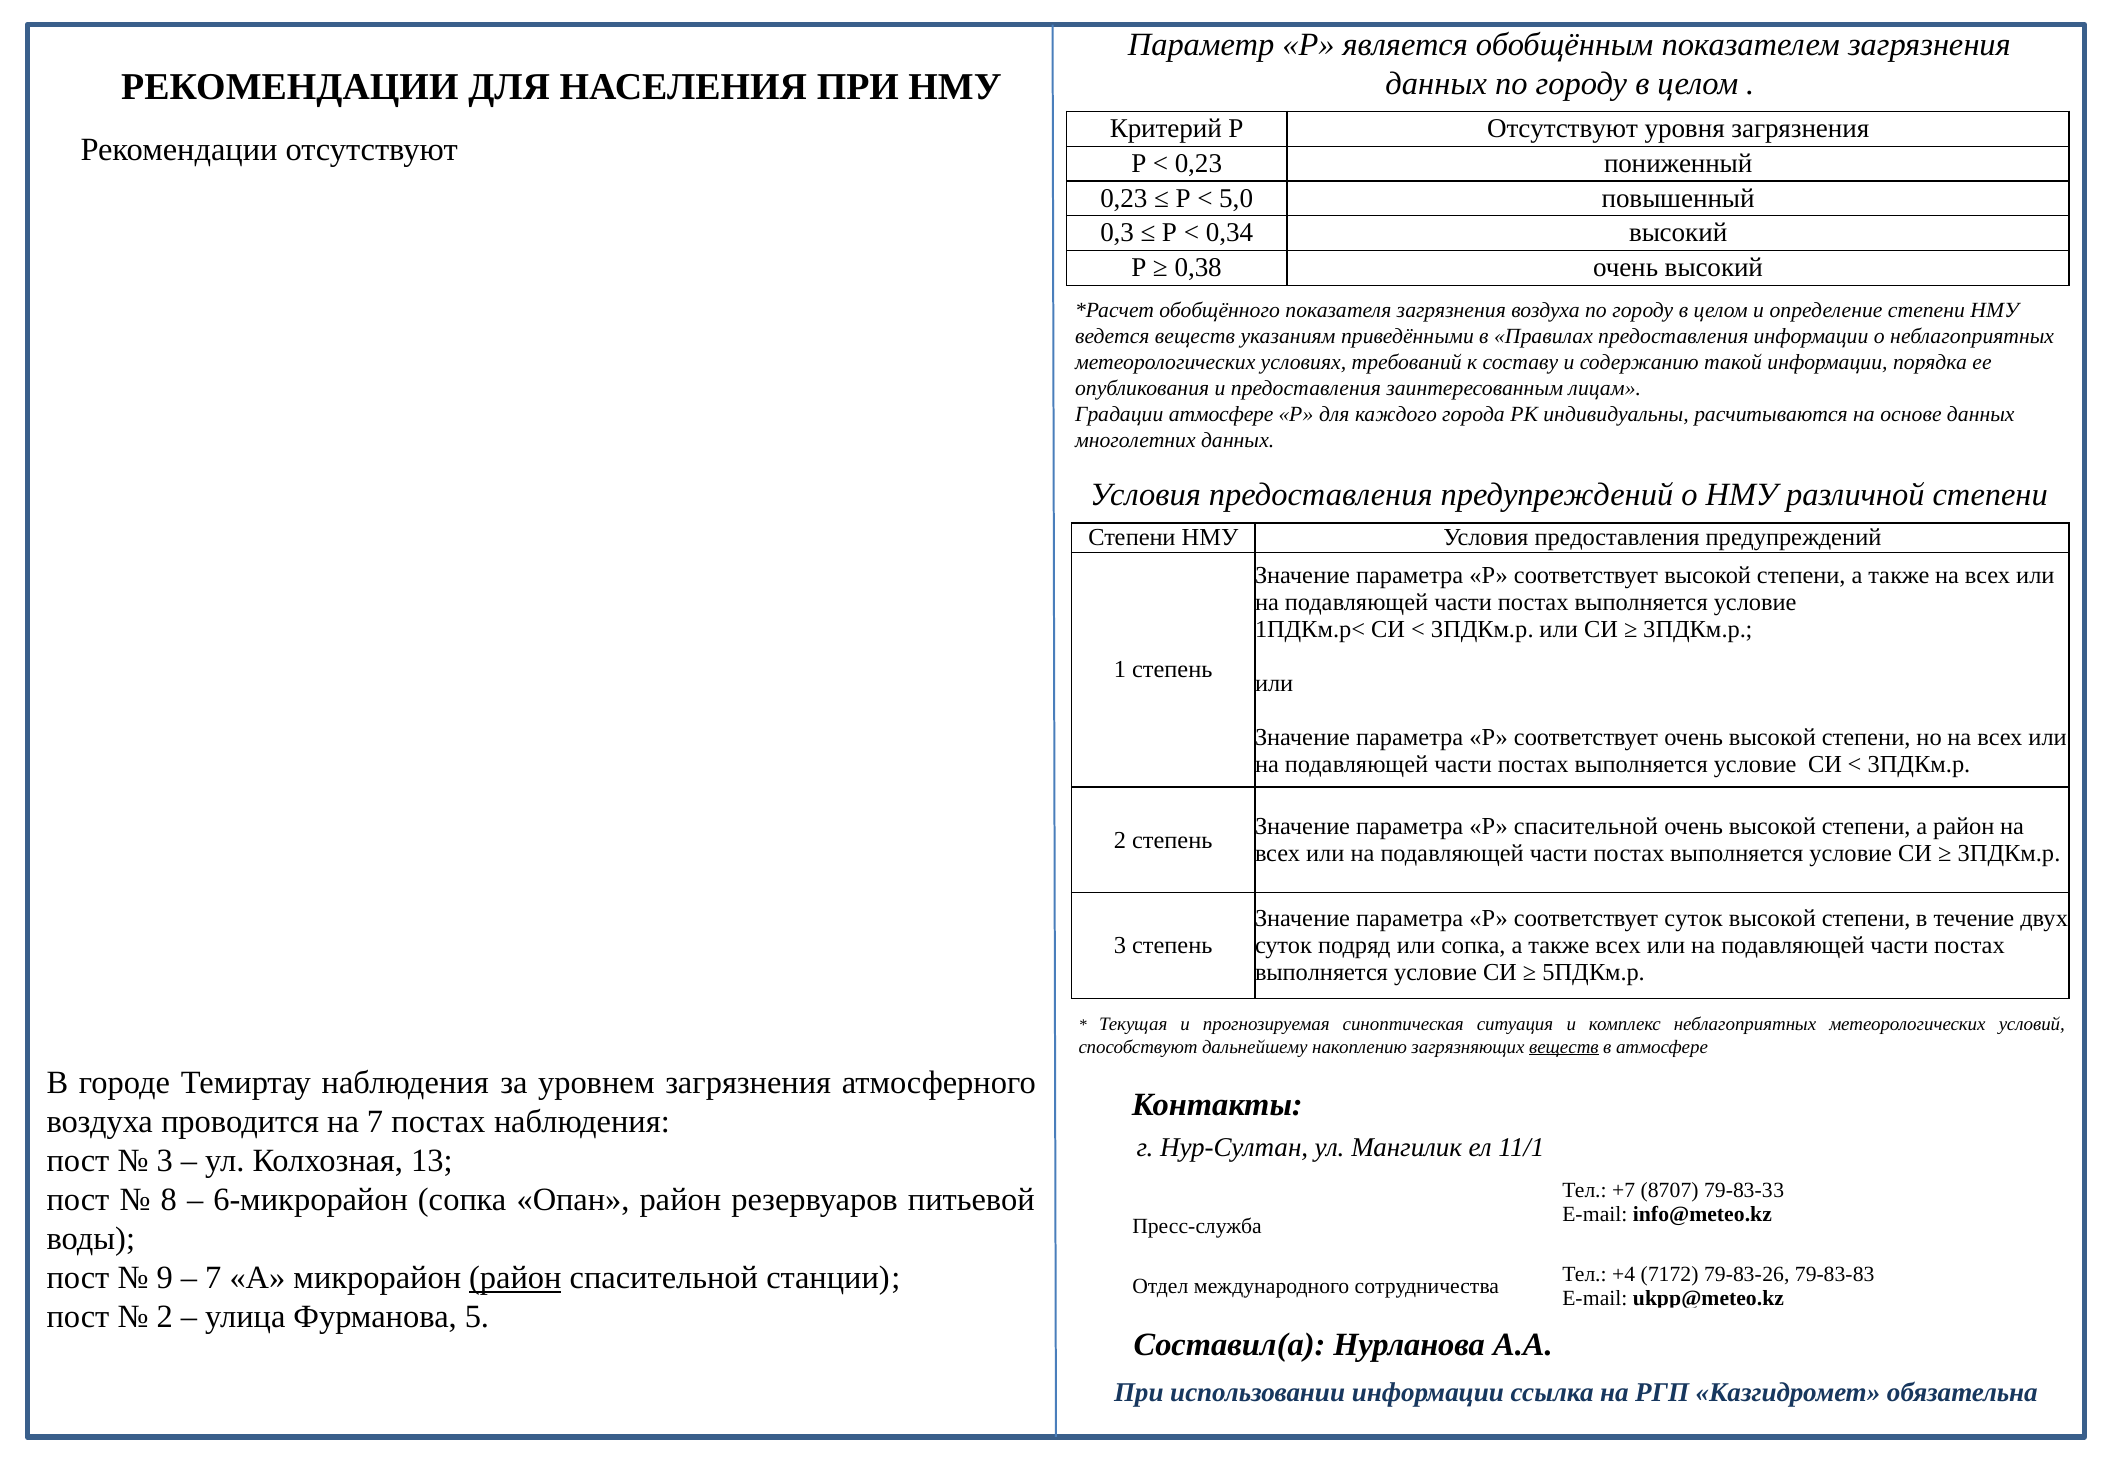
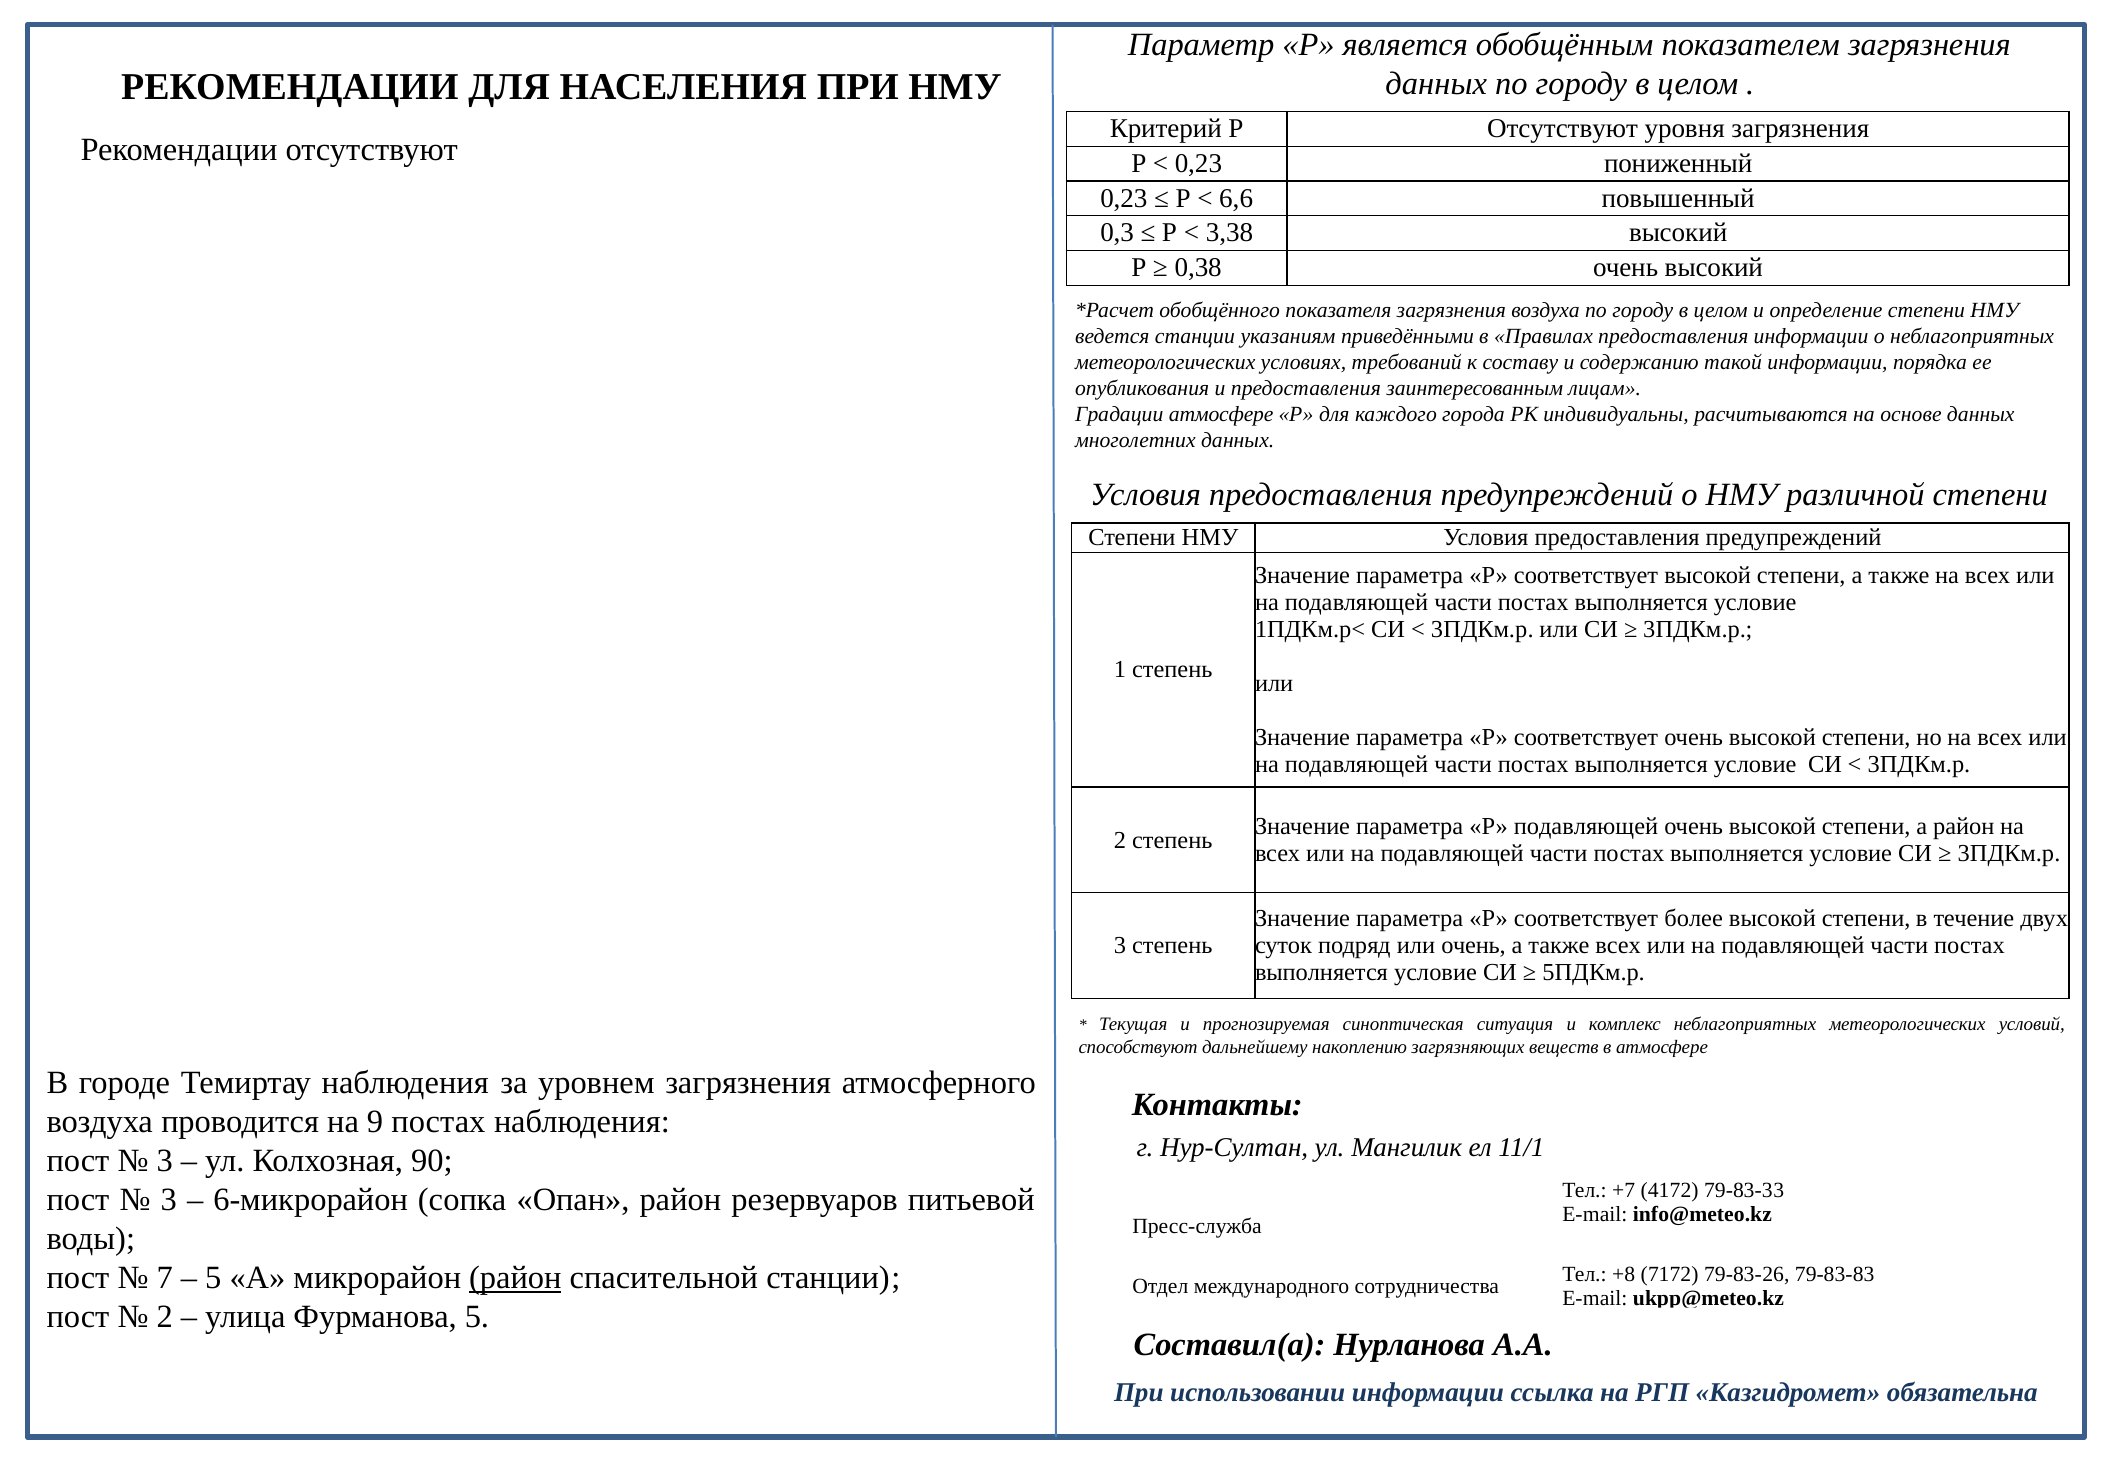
5,0: 5,0 -> 6,6
0,34: 0,34 -> 3,38
ведется веществ: веществ -> станции
Р спасительной: спасительной -> подавляющей
соответствует суток: суток -> более
или сопка: сопка -> очень
веществ at (1564, 1047) underline: present -> none
на 7: 7 -> 9
13: 13 -> 90
8707: 8707 -> 4172
8 at (169, 1200): 8 -> 3
9: 9 -> 7
7 at (213, 1278): 7 -> 5
+4: +4 -> +8
